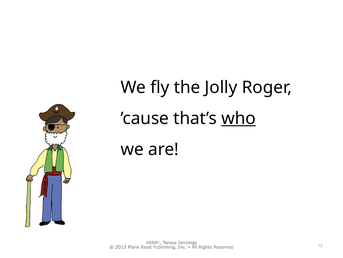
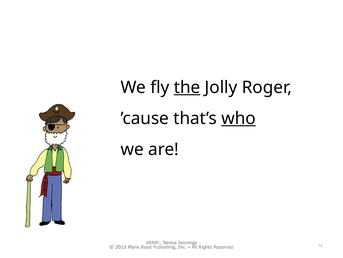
the underline: none -> present
